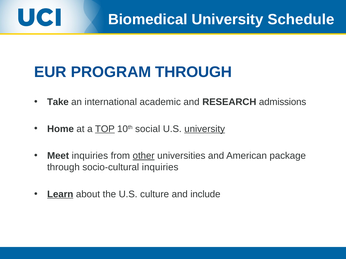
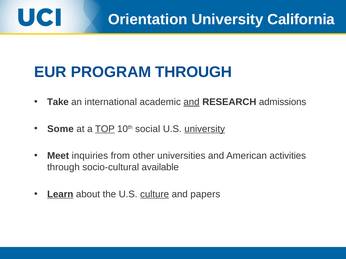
Biomedical: Biomedical -> Orientation
Schedule: Schedule -> California
and at (191, 102) underline: none -> present
Home: Home -> Some
other underline: present -> none
package: package -> activities
socio-cultural inquiries: inquiries -> available
culture underline: none -> present
include: include -> papers
